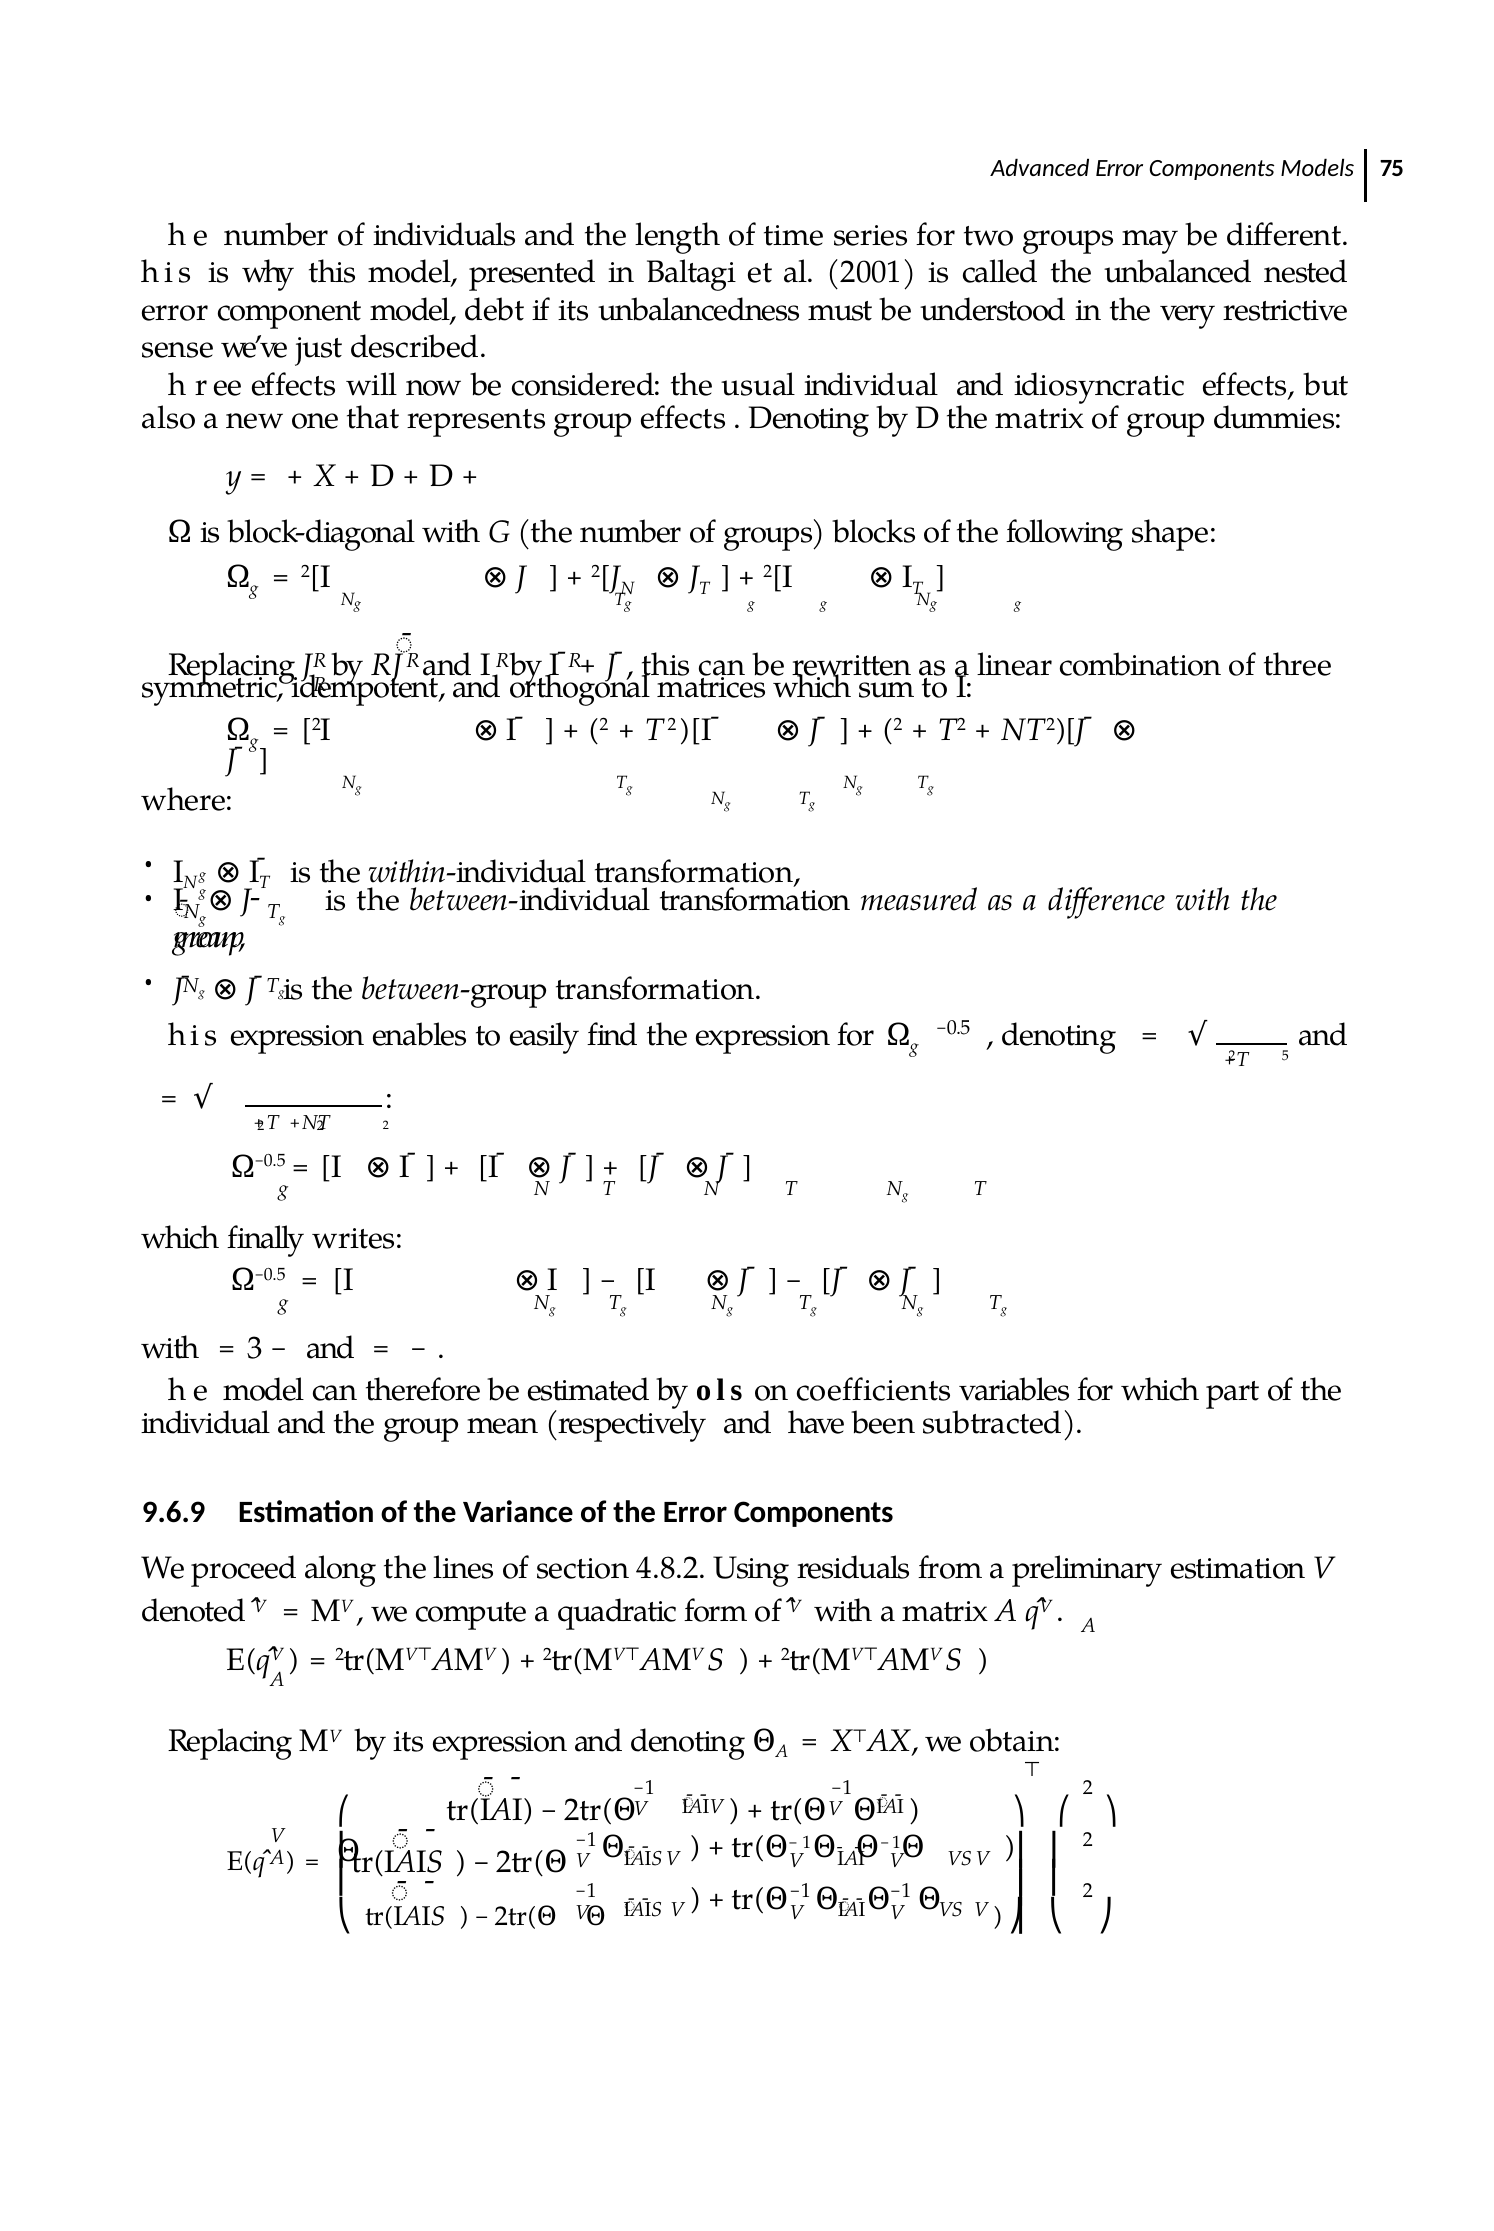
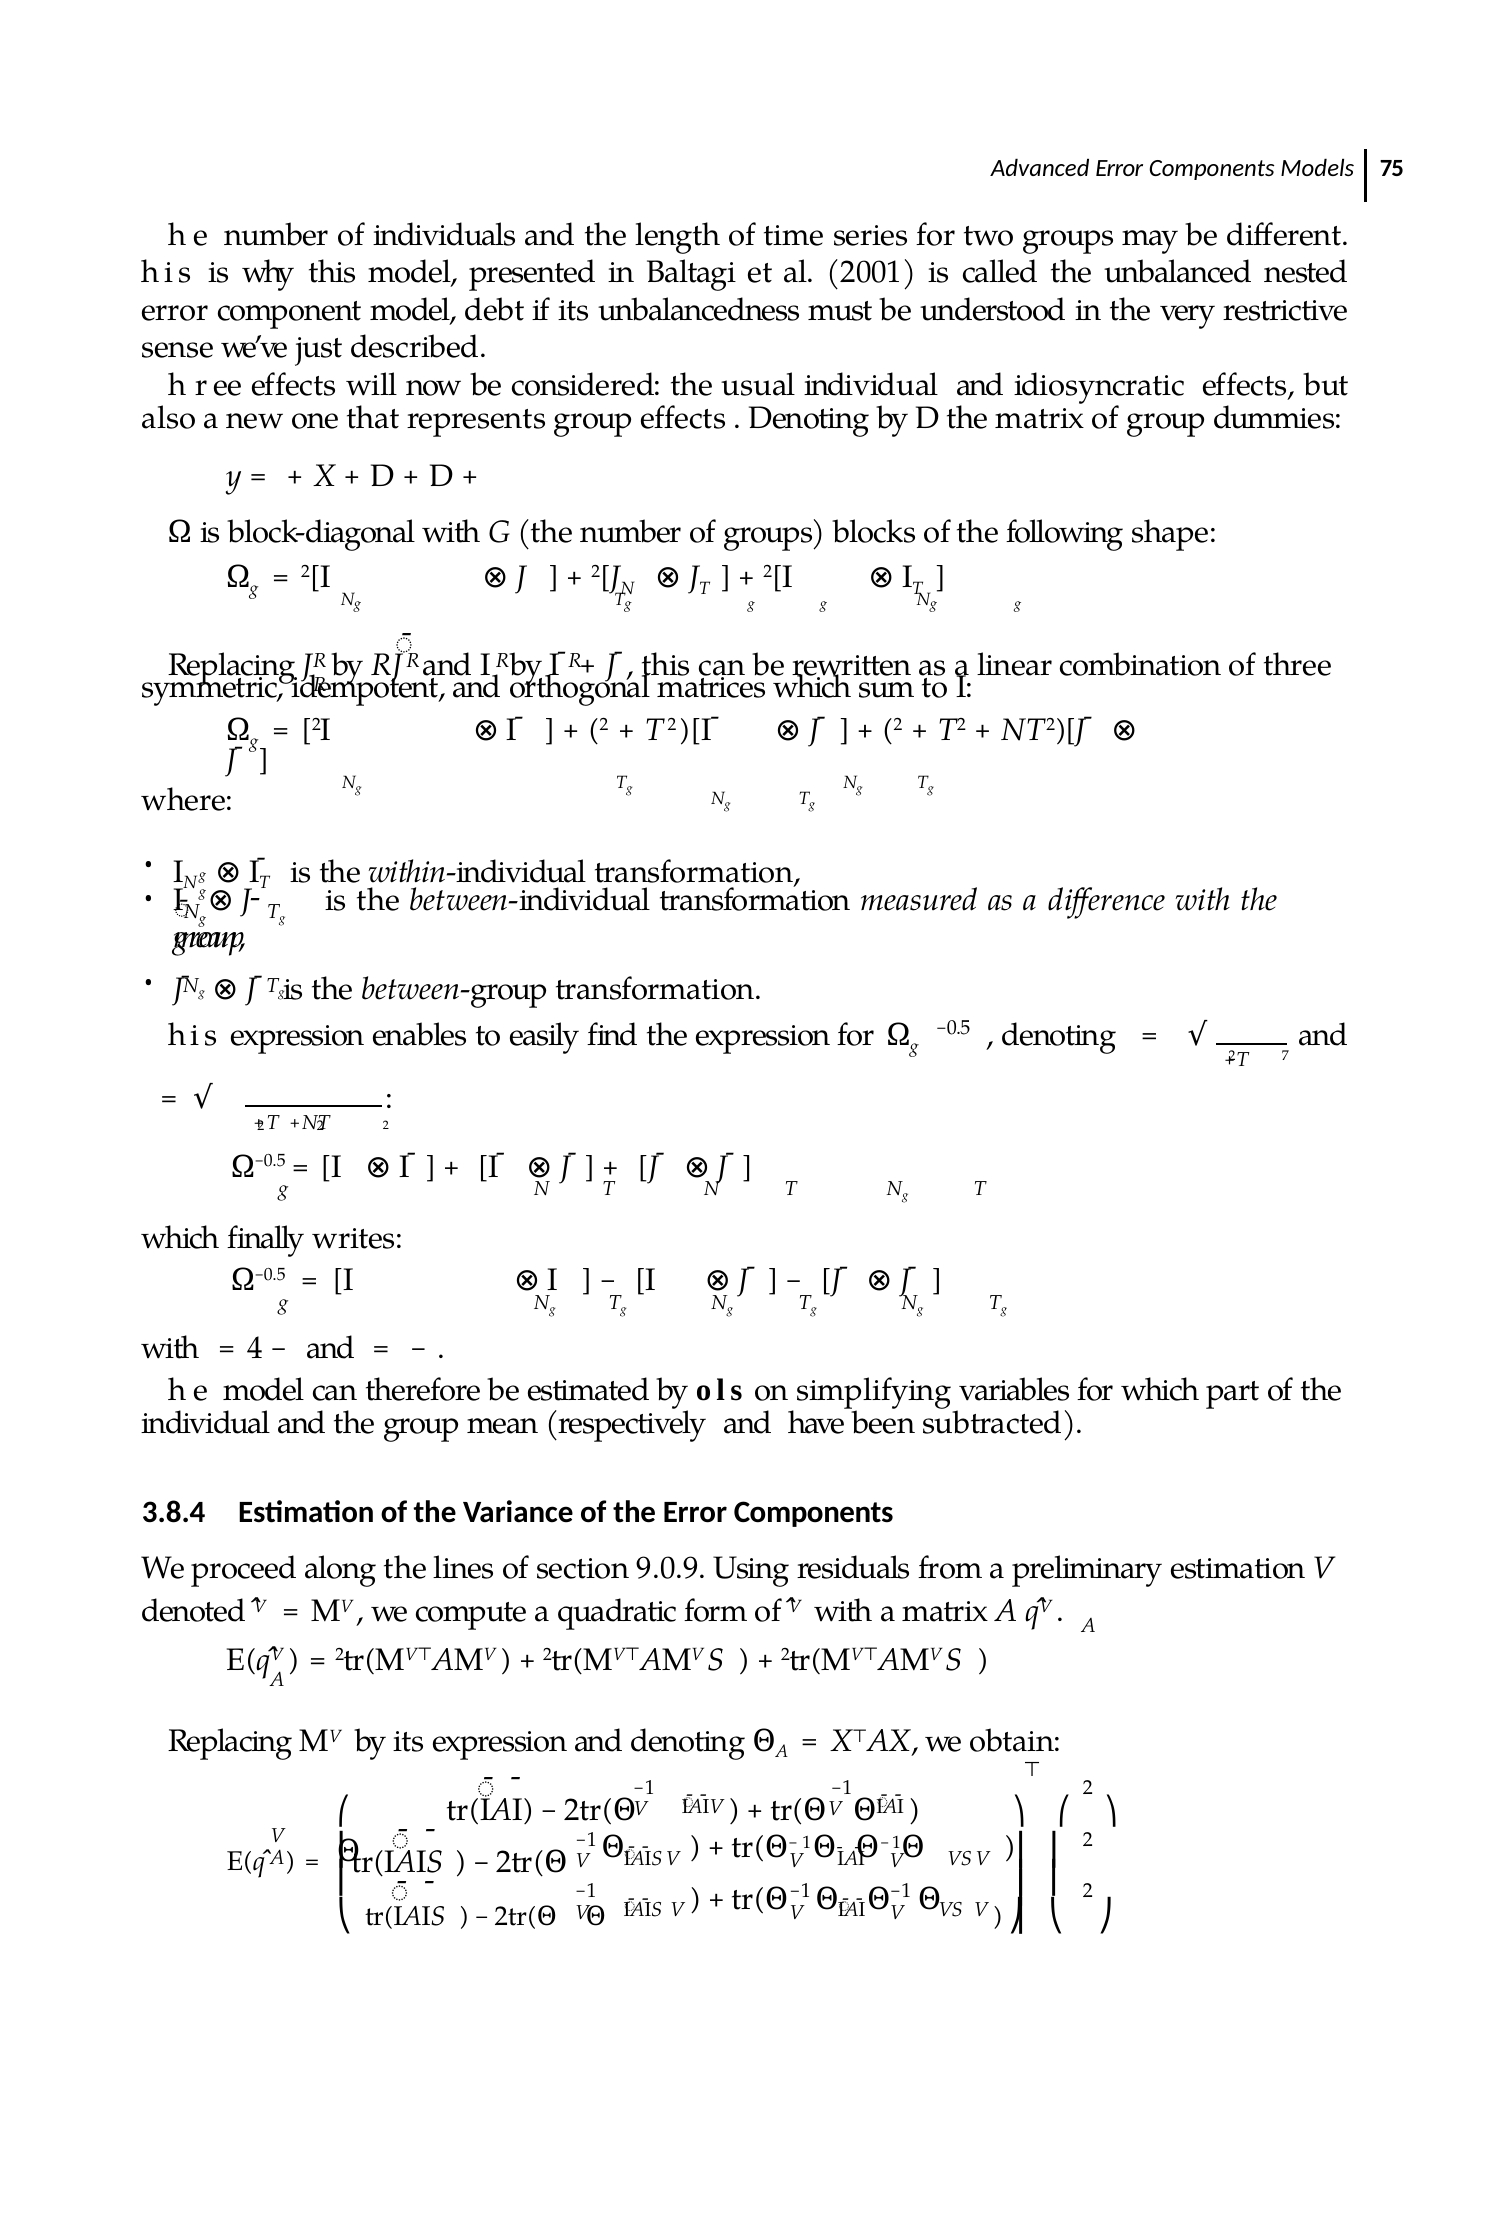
5: 5 -> 7
3: 3 -> 4
coefficients: coefficients -> simplifying
9.6.9: 9.6.9 -> 3.8.4
4.8.2: 4.8.2 -> 9.0.9
